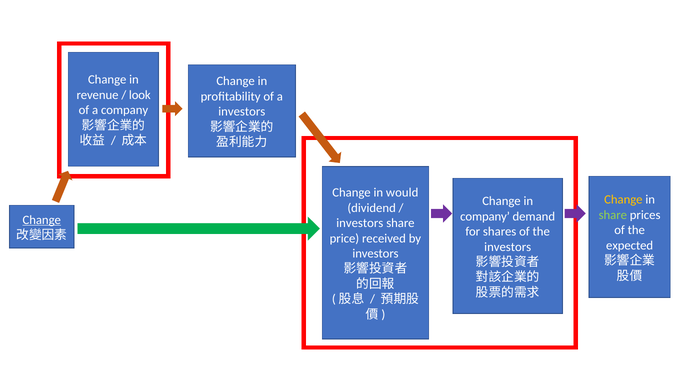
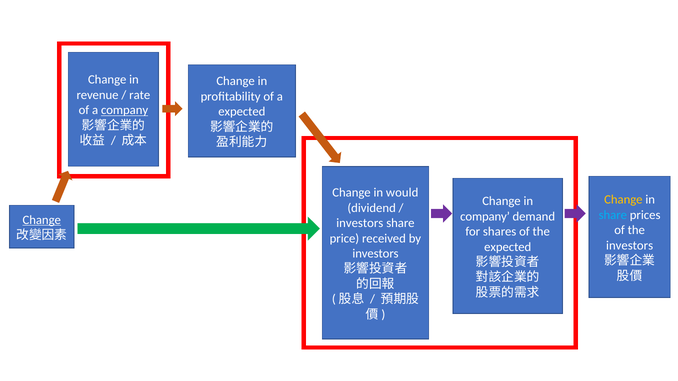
look: look -> rate
company at (125, 110) underline: none -> present
investors at (242, 112): investors -> expected
share at (613, 215) colour: light green -> light blue
expected at (630, 246): expected -> investors
investors at (508, 247): investors -> expected
